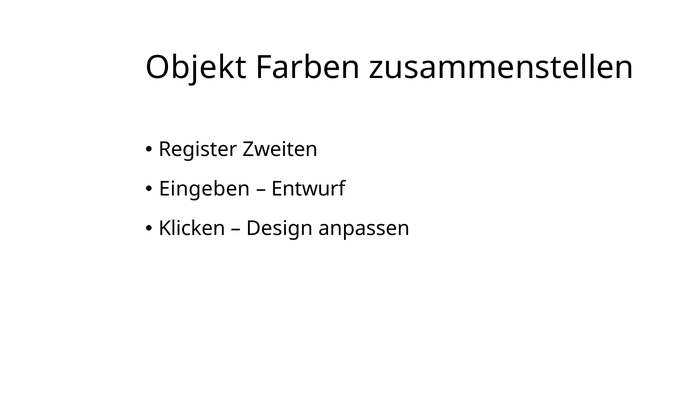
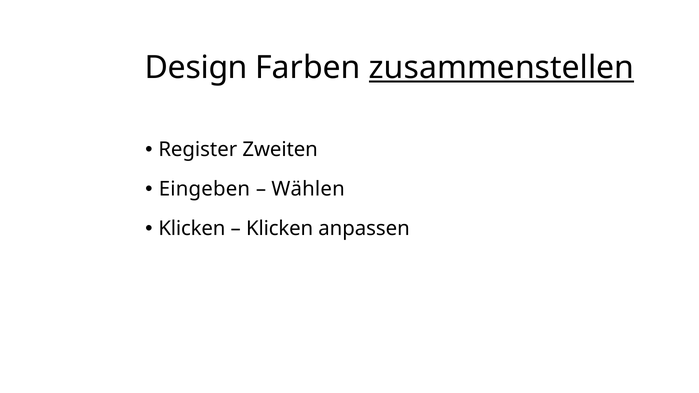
Objekt: Objekt -> Design
zusammenstellen underline: none -> present
Entwurf: Entwurf -> Wählen
Design at (279, 229): Design -> Klicken
